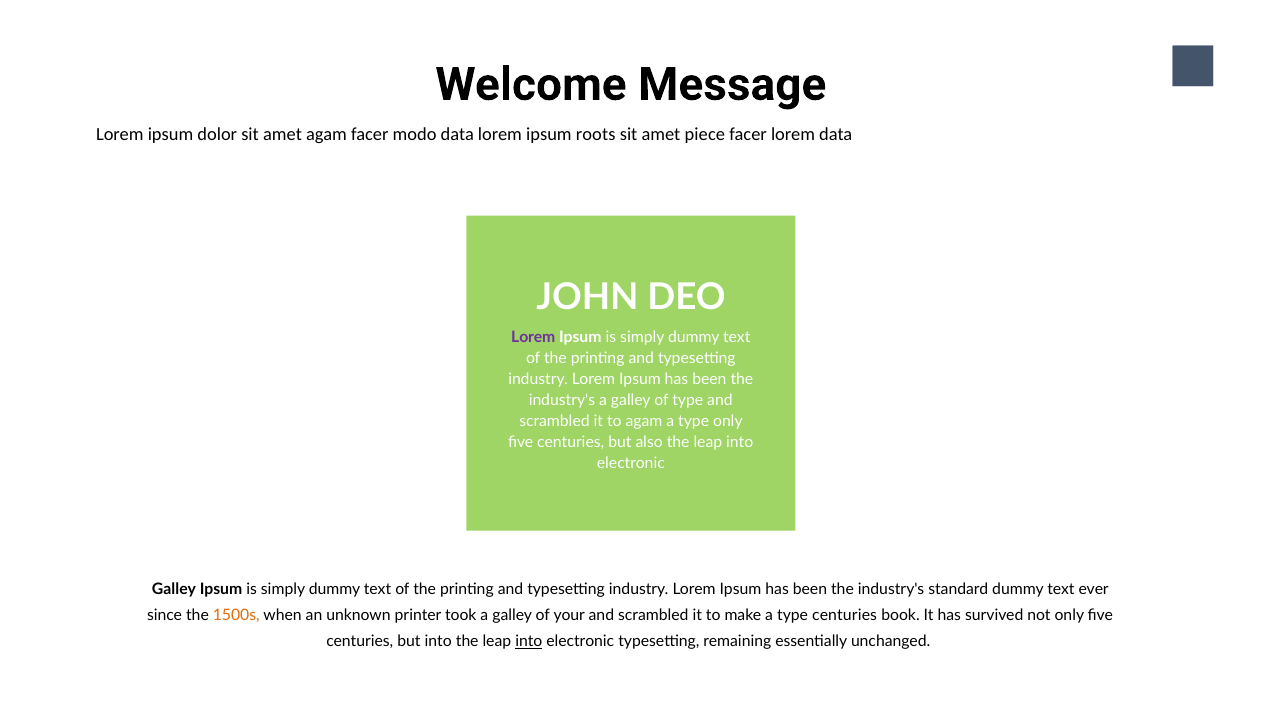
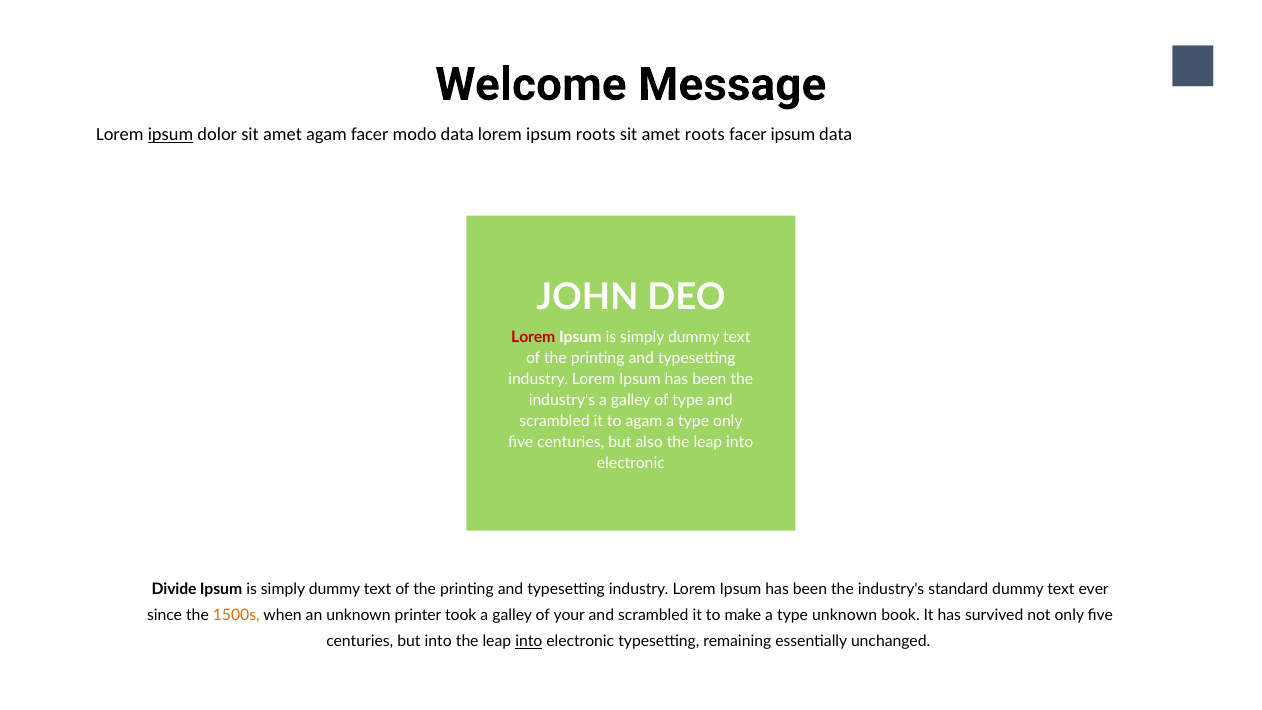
ipsum at (170, 134) underline: none -> present
amet piece: piece -> roots
facer lorem: lorem -> ipsum
Lorem at (533, 337) colour: purple -> red
Galley at (174, 589): Galley -> Divide
type centuries: centuries -> unknown
